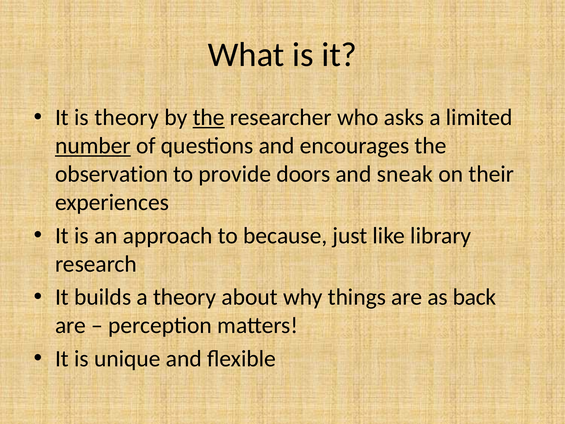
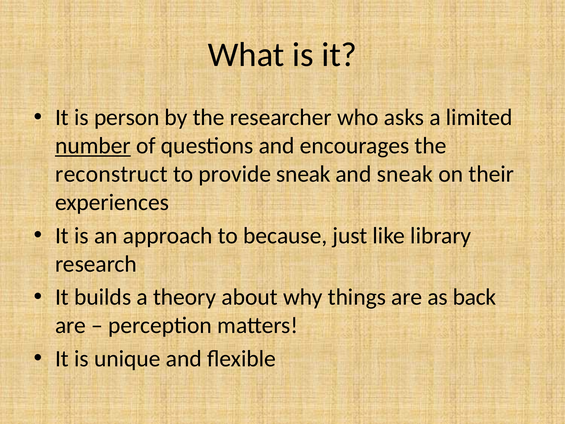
is theory: theory -> person
the at (209, 117) underline: present -> none
observation: observation -> reconstruct
provide doors: doors -> sneak
